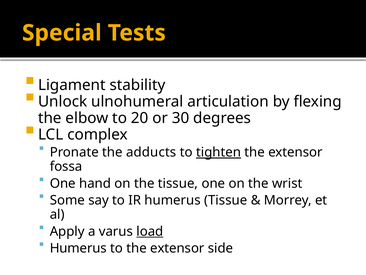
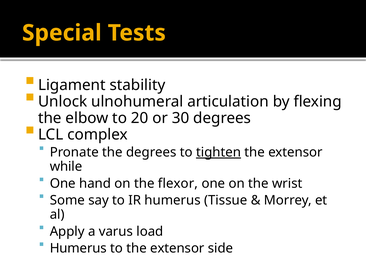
the adducts: adducts -> degrees
fossa: fossa -> while
the tissue: tissue -> flexor
load underline: present -> none
